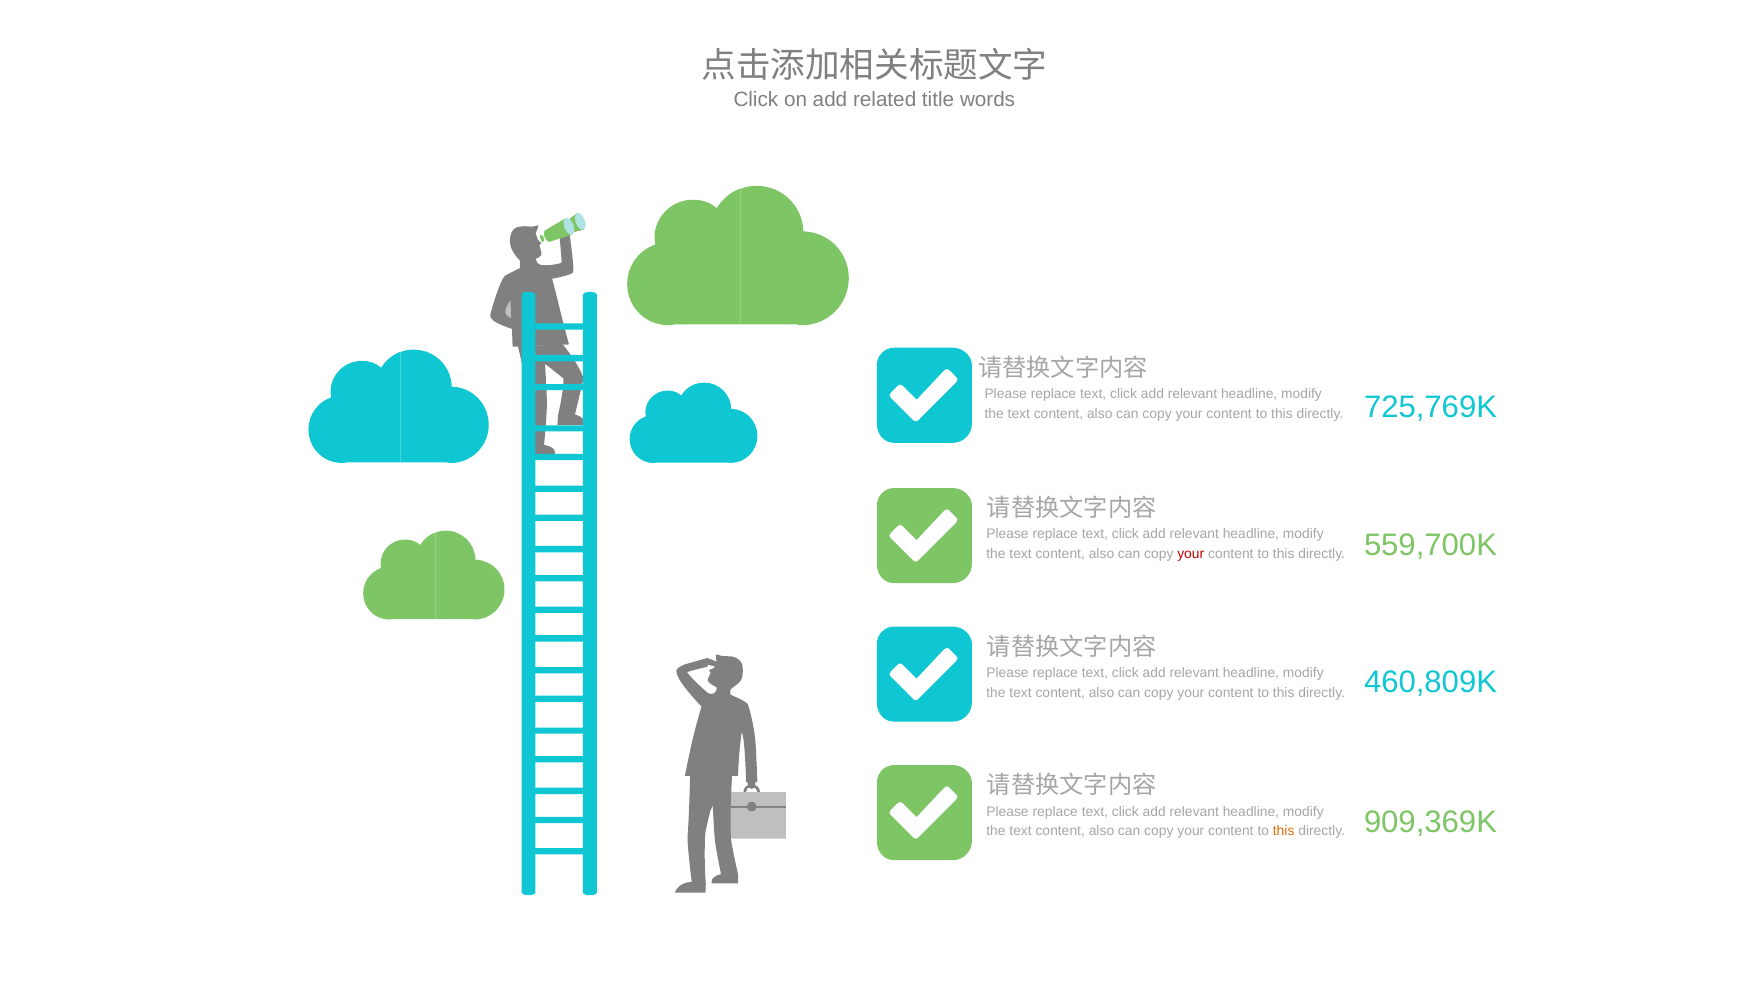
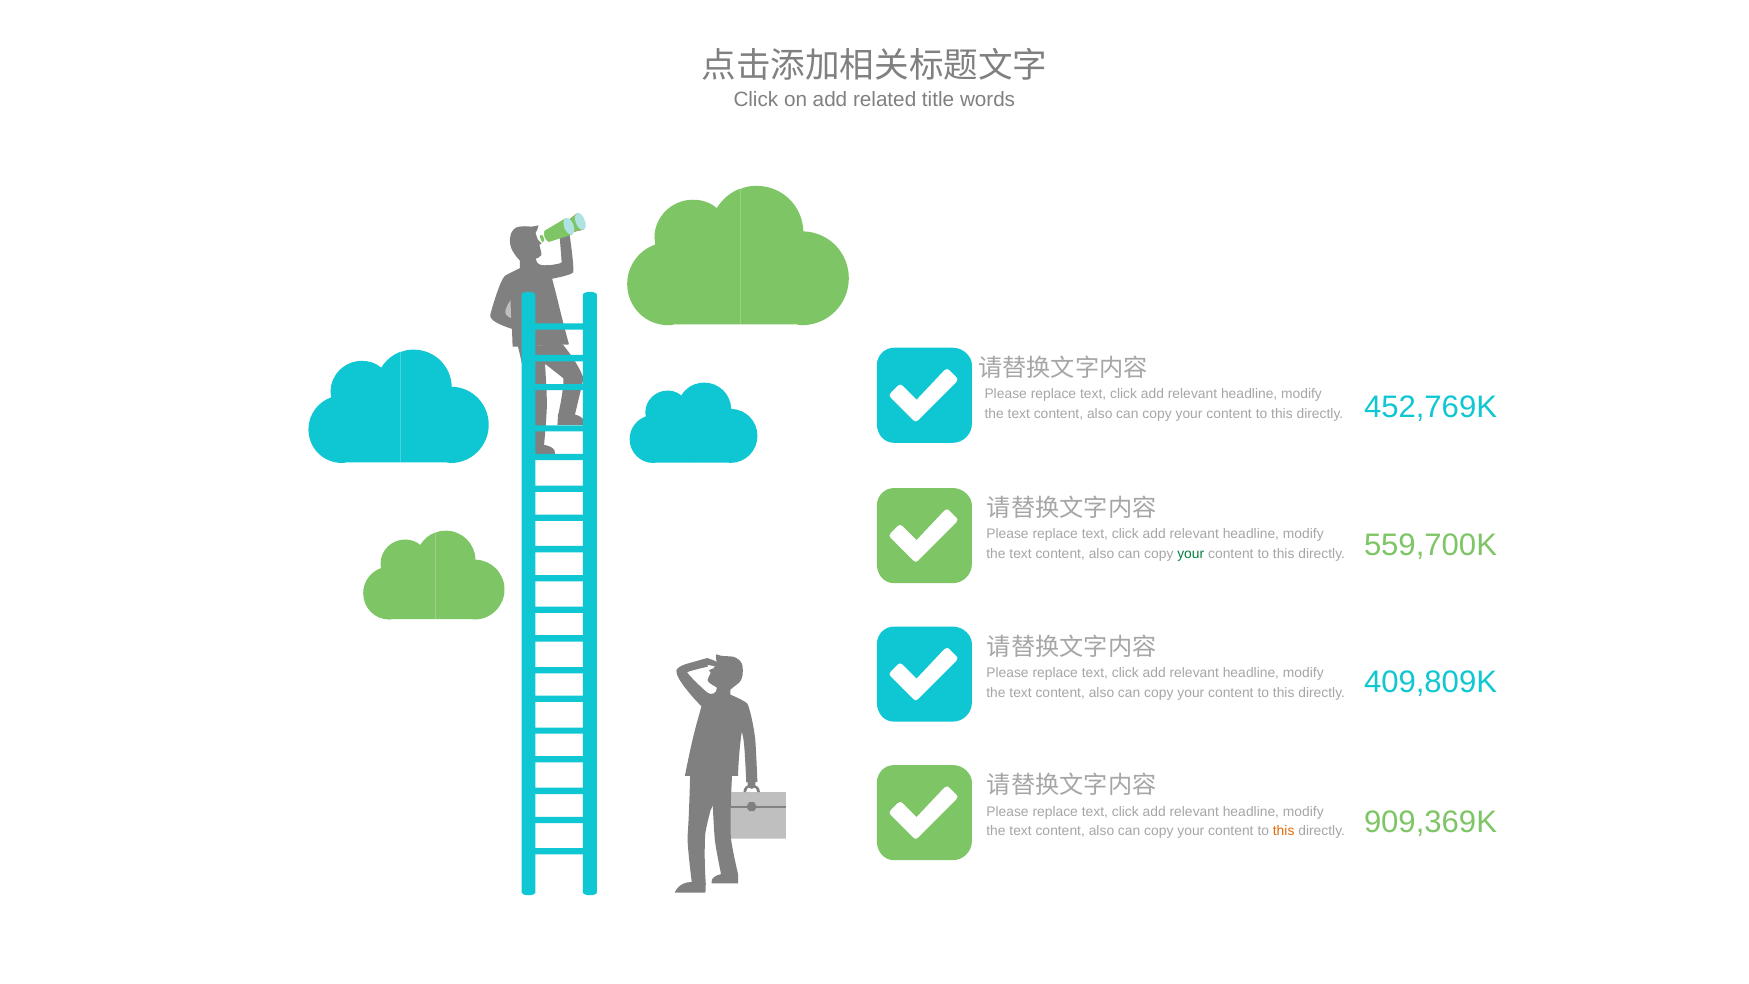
725,769K: 725,769K -> 452,769K
your at (1191, 554) colour: red -> green
460,809K: 460,809K -> 409,809K
